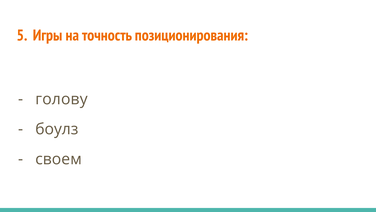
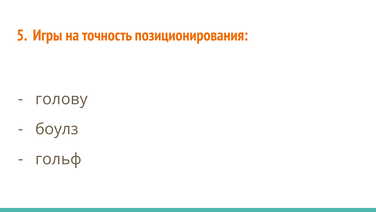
своем: своем -> гольф
